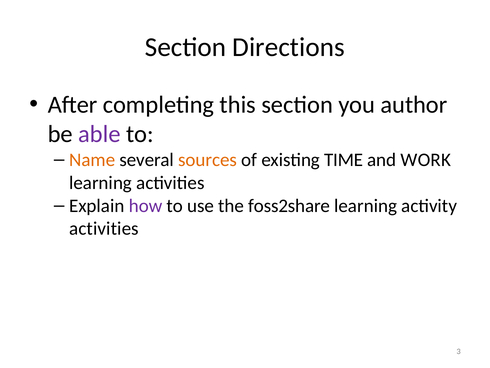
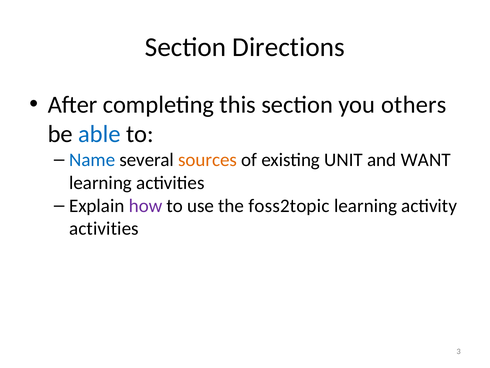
author: author -> others
able colour: purple -> blue
Name colour: orange -> blue
TIME: TIME -> UNIT
WORK: WORK -> WANT
foss2share: foss2share -> foss2topic
